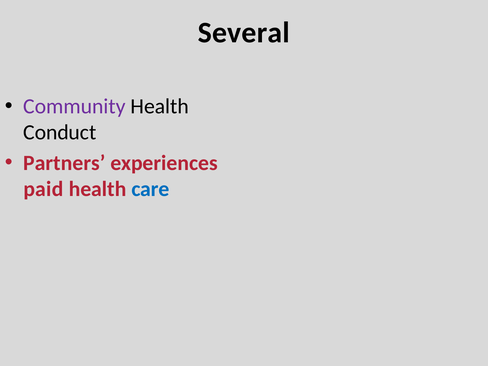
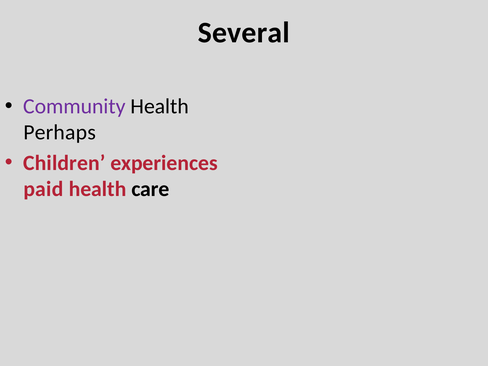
Conduct: Conduct -> Perhaps
Partners: Partners -> Children
care colour: blue -> black
